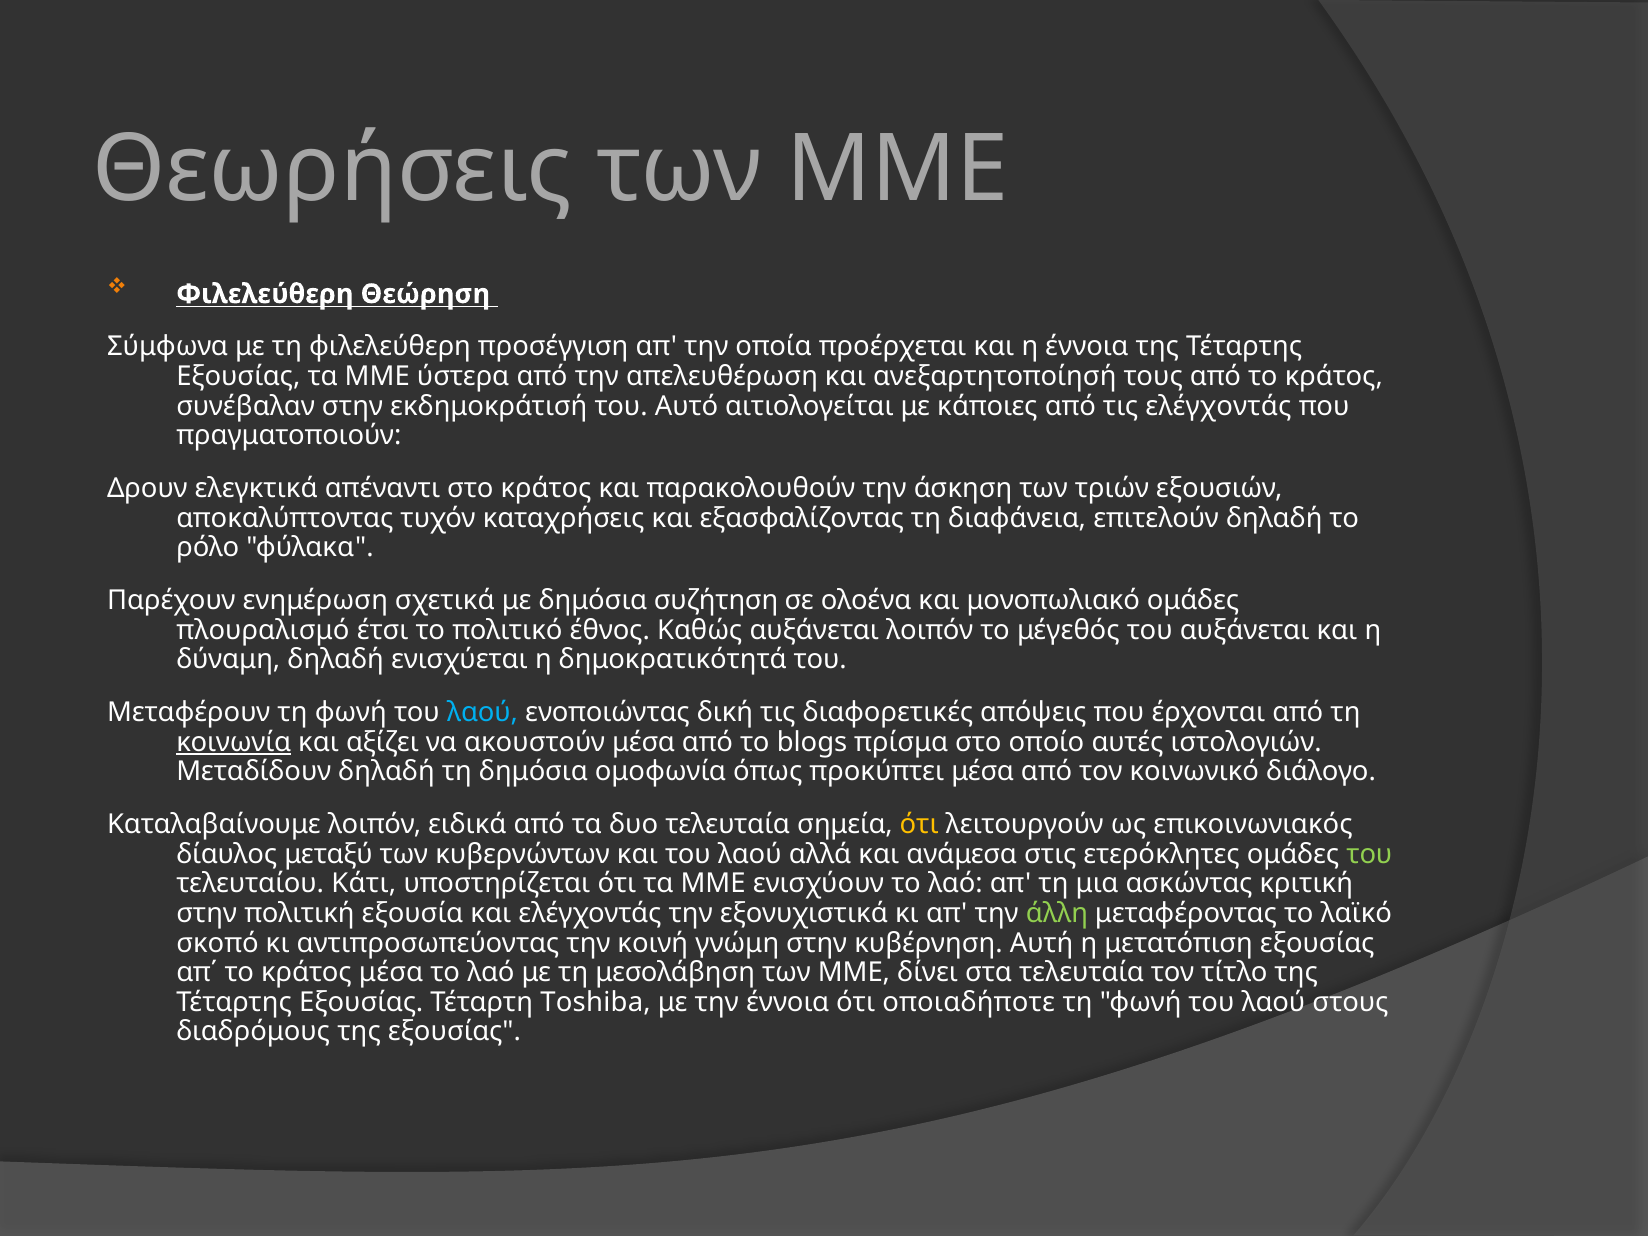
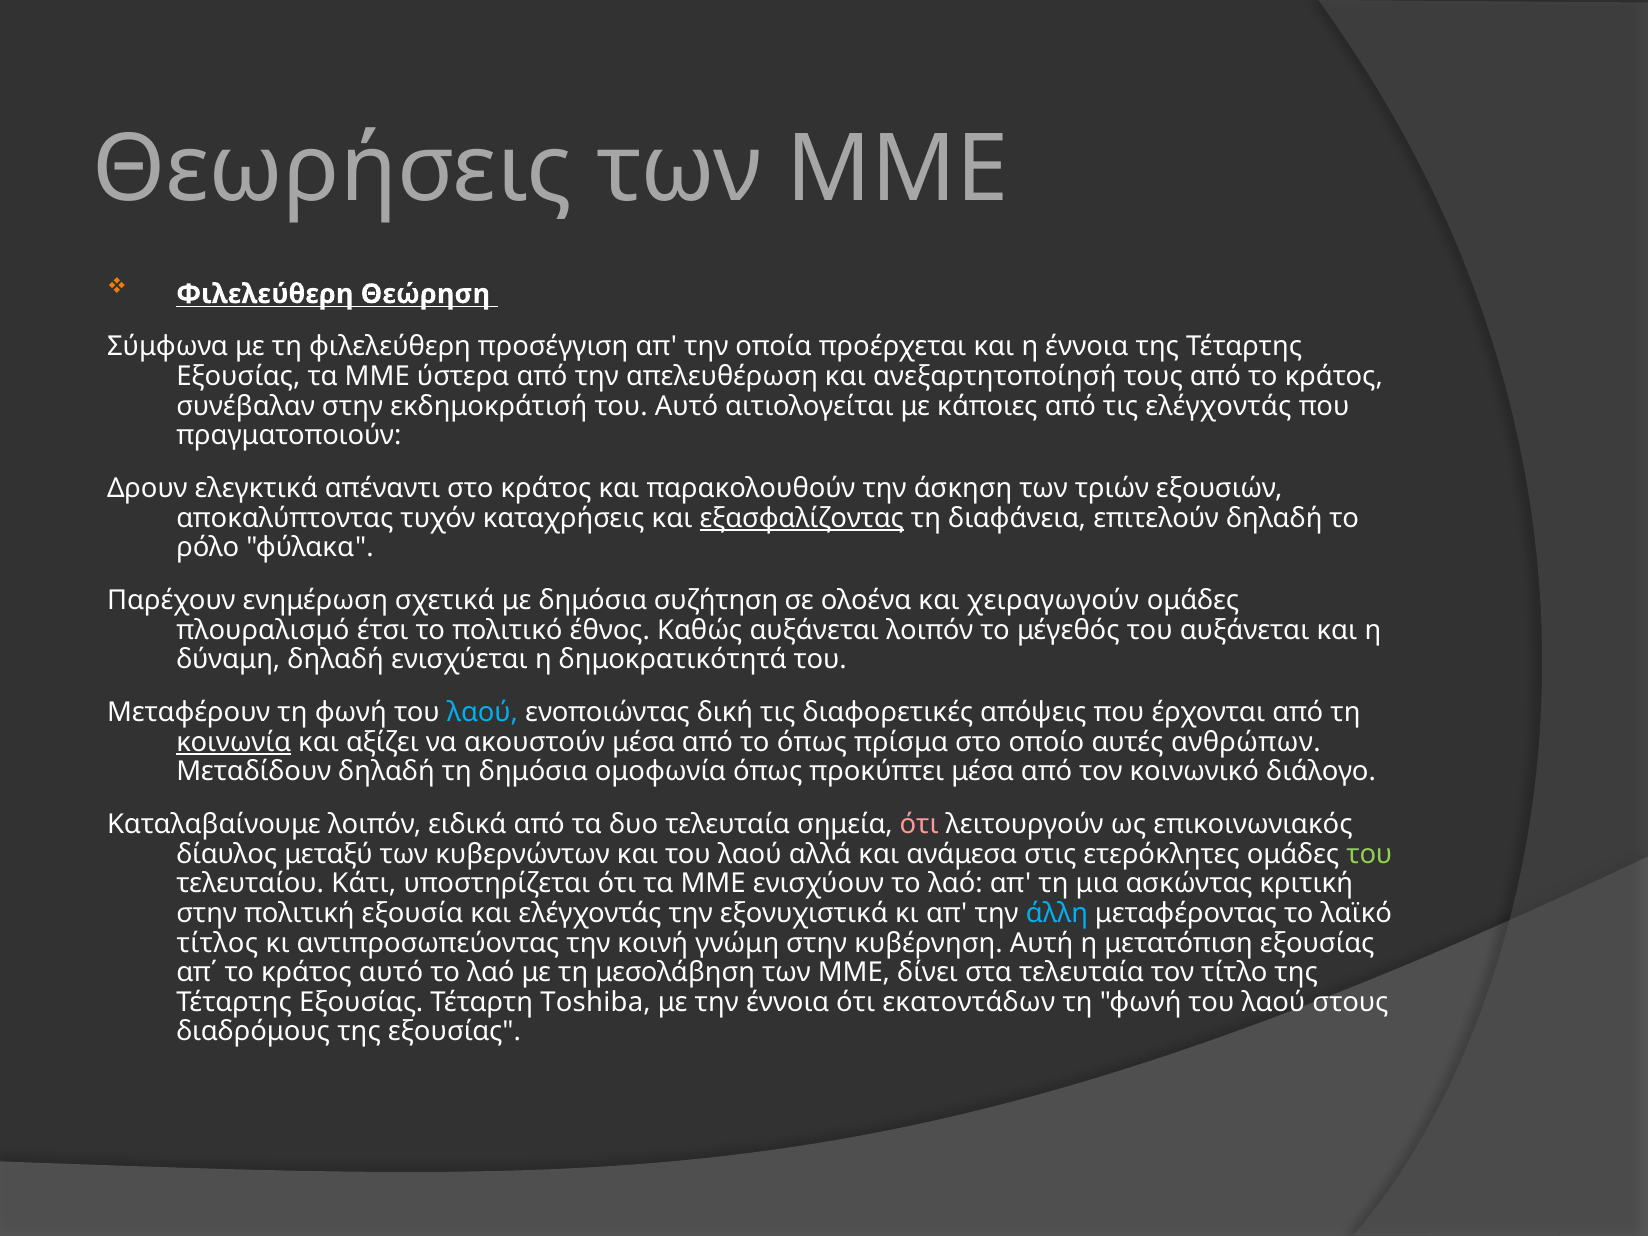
εξασφαλίζοντας underline: none -> present
μονοπωλιακό: μονοπωλιακό -> χειραγωγούν
το blogs: blogs -> όπως
ιστολογιών: ιστολογιών -> ανθρώπων
ότι at (919, 824) colour: yellow -> pink
άλλη colour: light green -> light blue
σκοπό: σκοπό -> τίτλος
κράτος μέσα: μέσα -> αυτό
οποιαδήποτε: οποιαδήποτε -> εκατοντάδων
